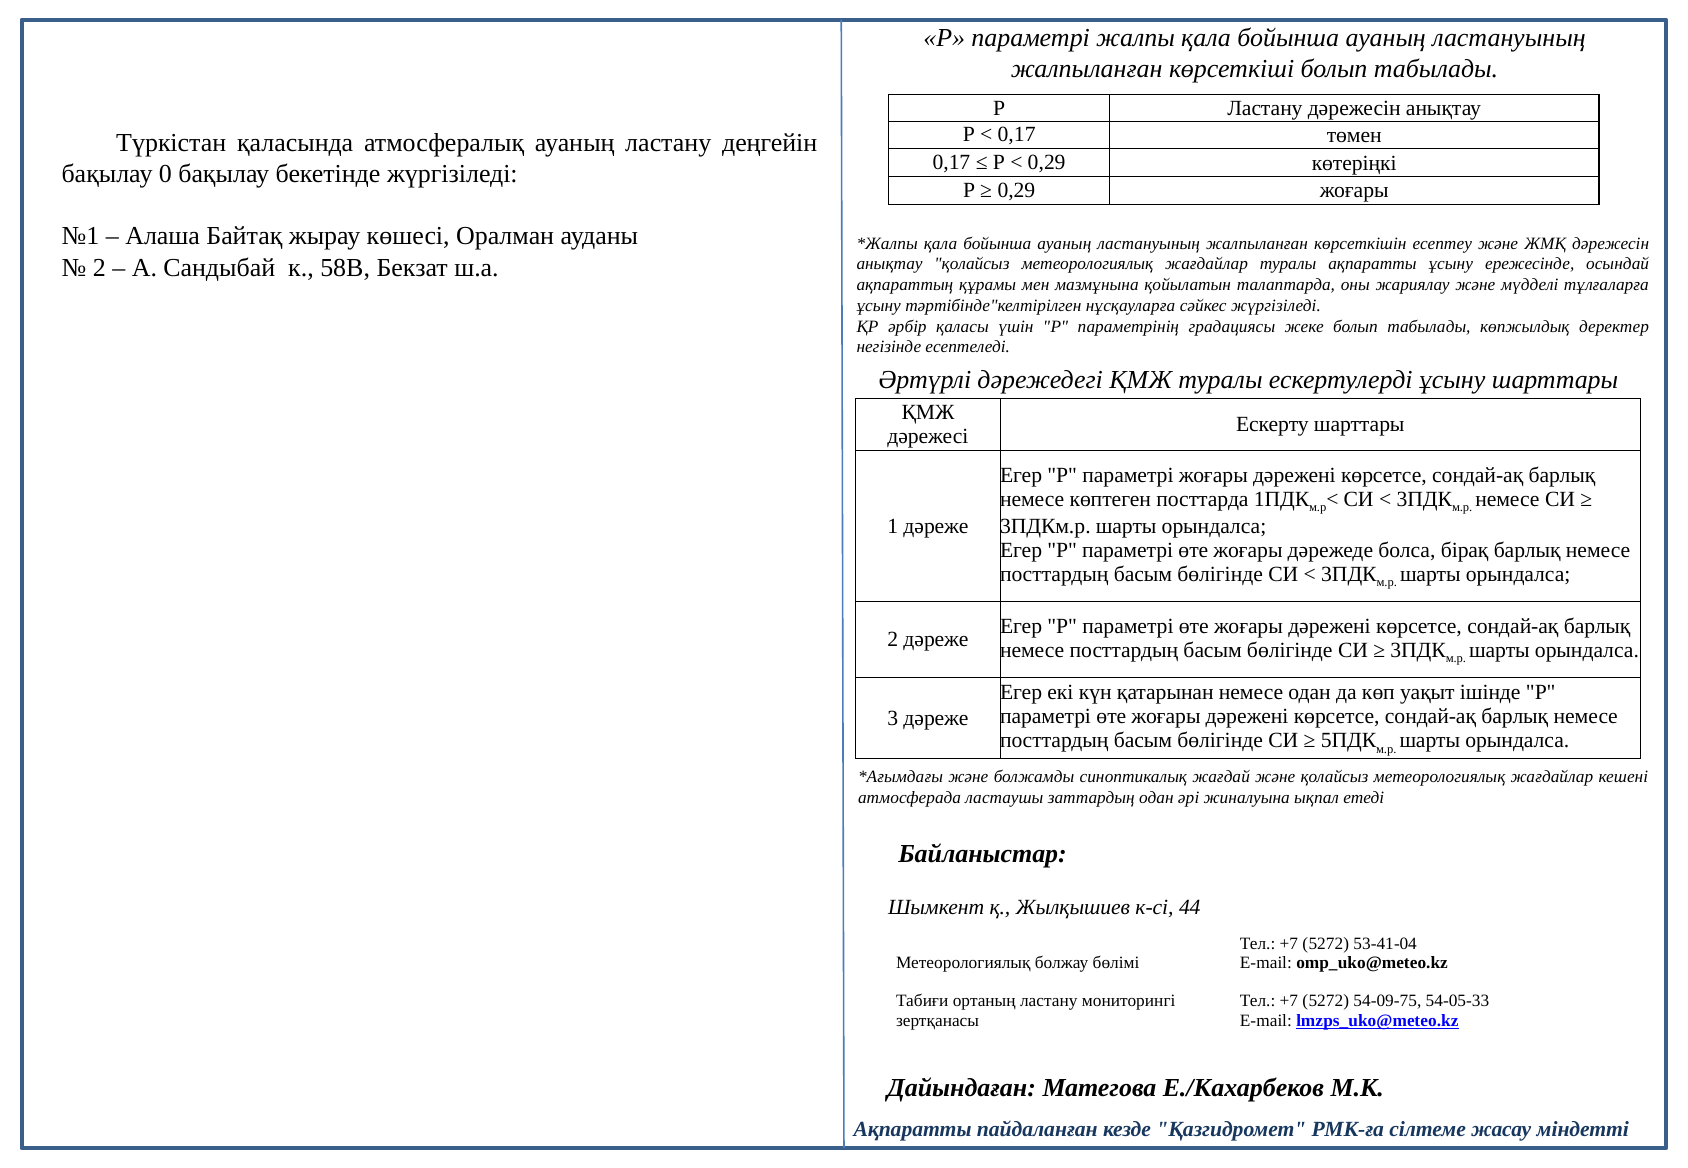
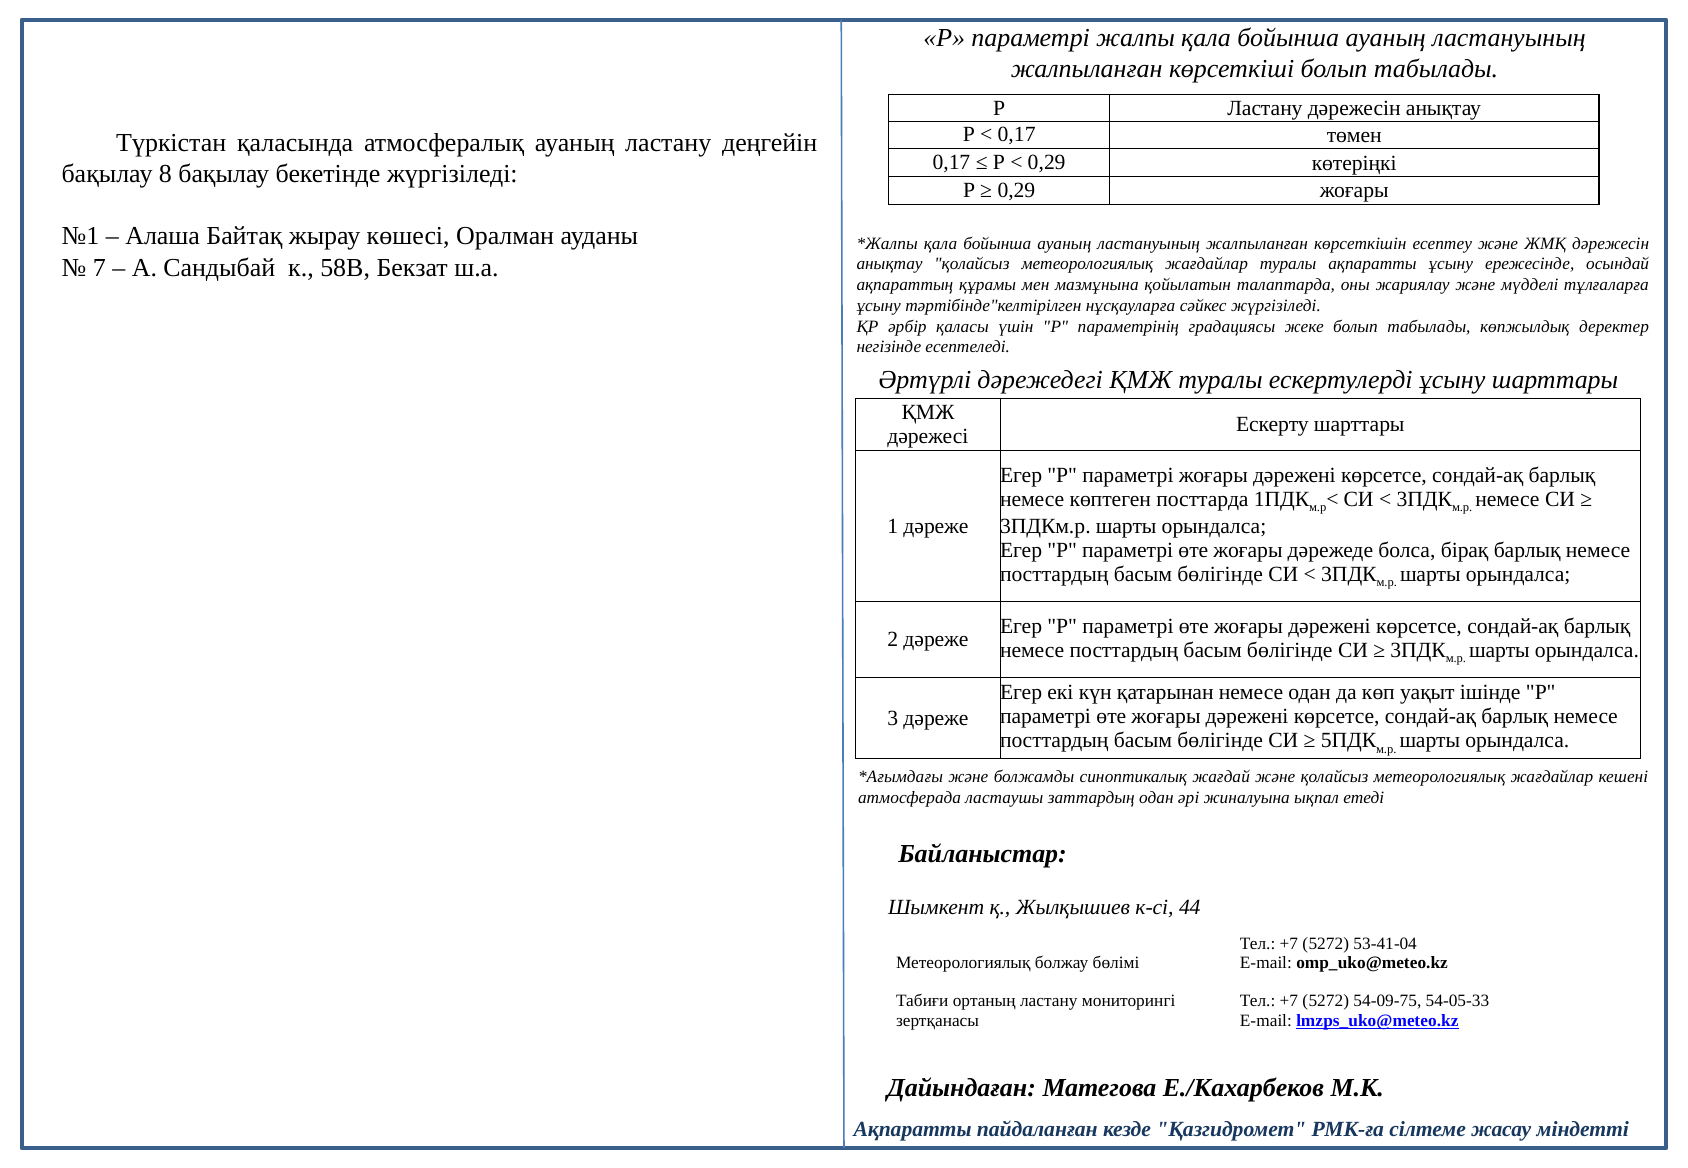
0: 0 -> 8
2 at (99, 268): 2 -> 7
